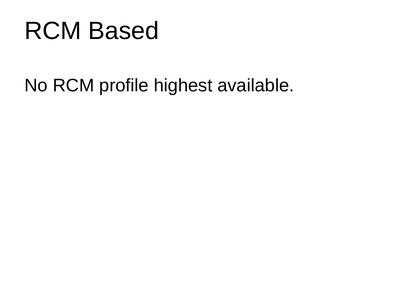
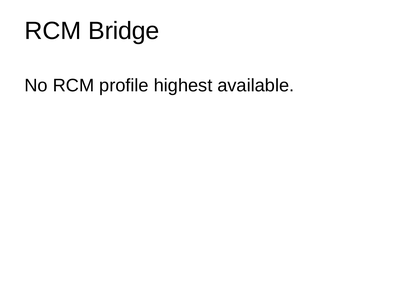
Based: Based -> Bridge
